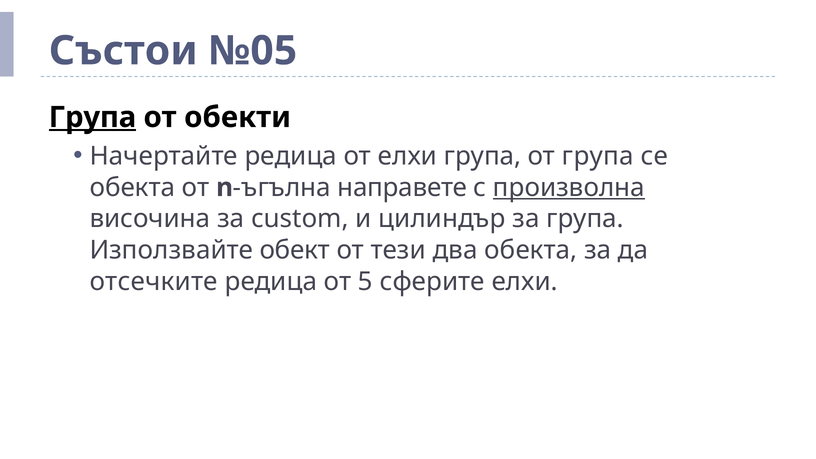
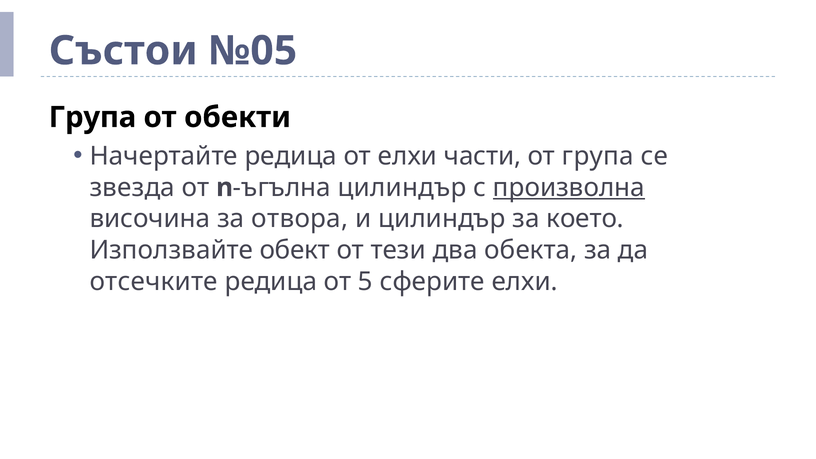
Група at (92, 117) underline: present -> none
елхи група: група -> части
обекта at (132, 187): обекта -> звезда
направете at (402, 187): направете -> цилиндър
custom: custom -> отвора
за група: група -> което
